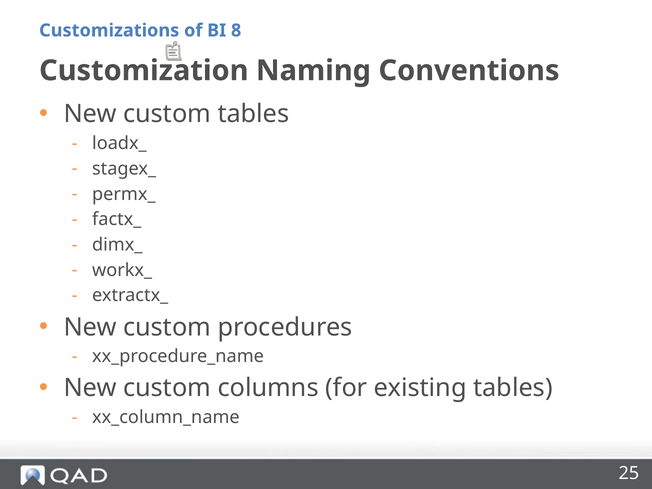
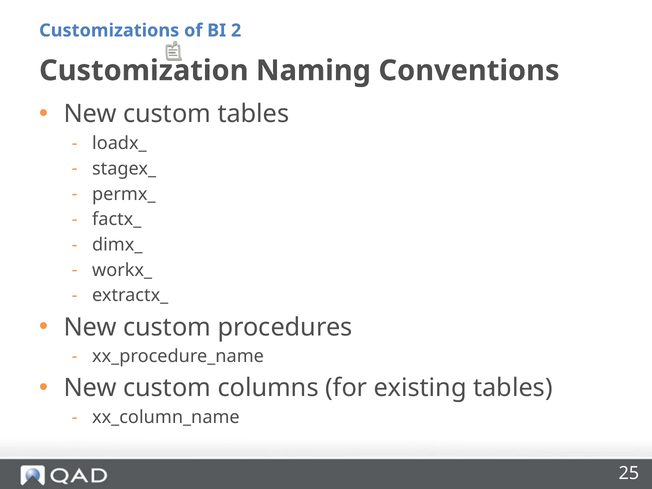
8: 8 -> 2
